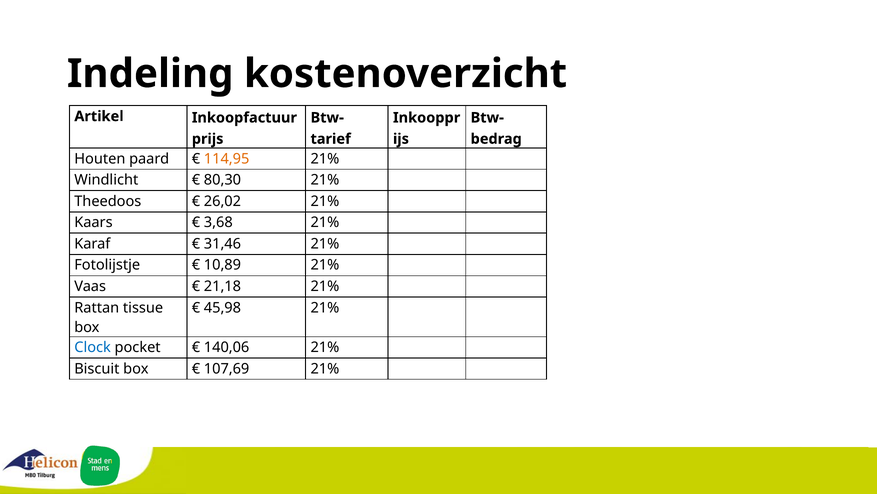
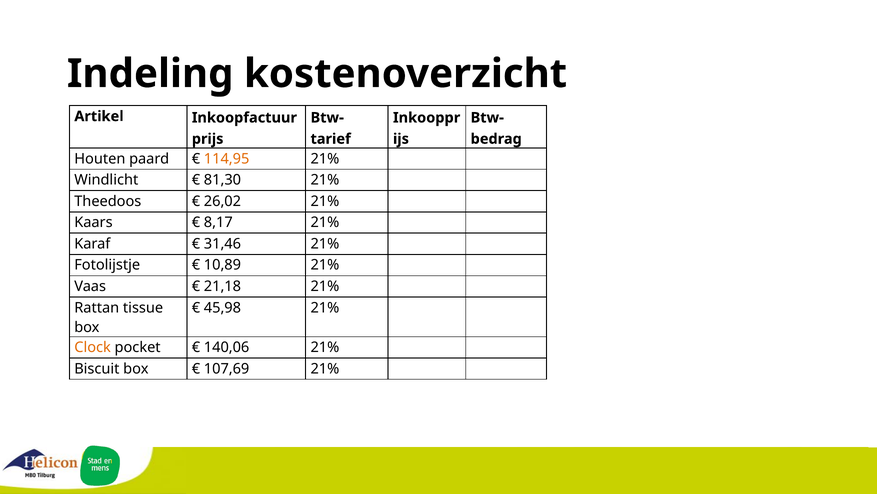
80,30: 80,30 -> 81,30
3,68: 3,68 -> 8,17
Clock colour: blue -> orange
